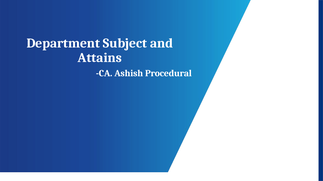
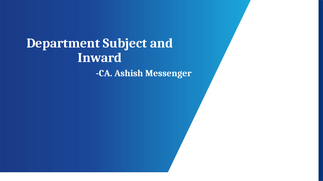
Attains: Attains -> Inward
Procedural: Procedural -> Messenger
